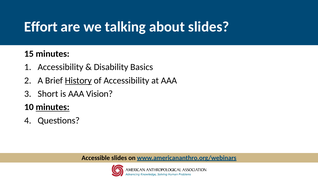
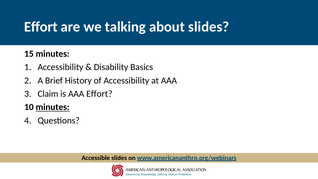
History underline: present -> none
Short: Short -> Claim
AAA Vision: Vision -> Effort
